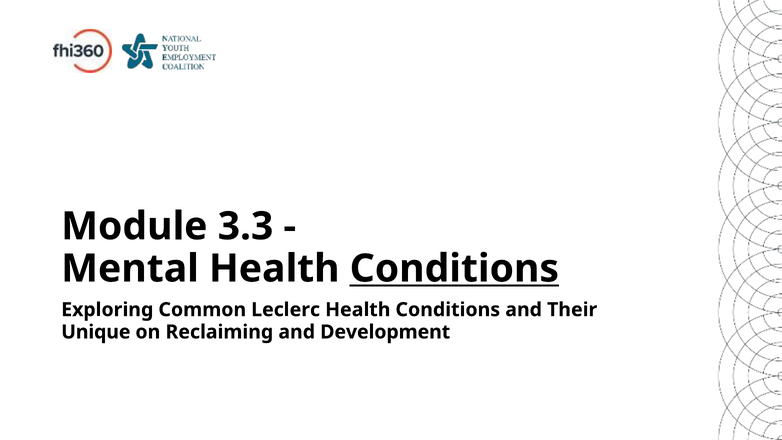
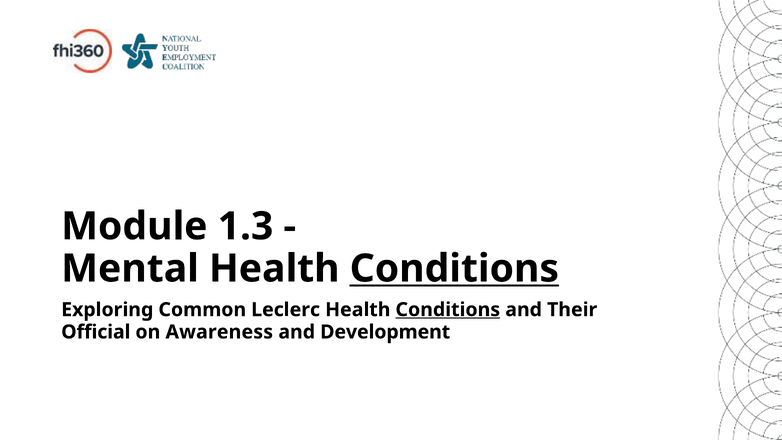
3.3: 3.3 -> 1.3
Conditions at (448, 310) underline: none -> present
Unique: Unique -> Official
Reclaiming: Reclaiming -> Awareness
